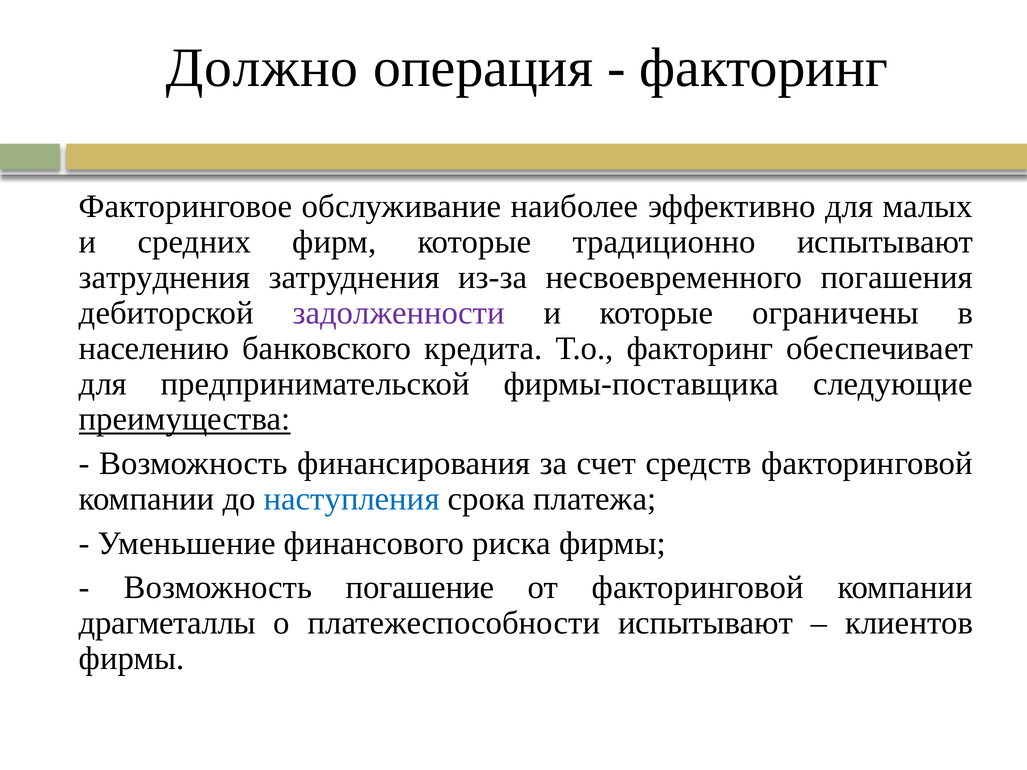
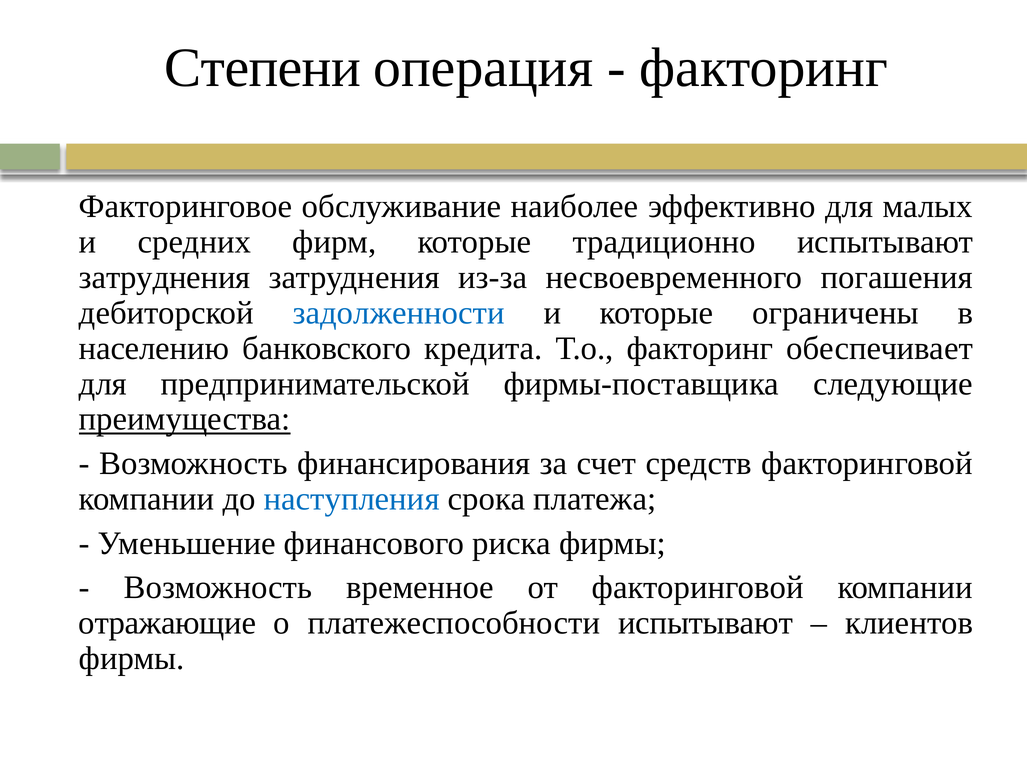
Должно: Должно -> Степени
задолженности colour: purple -> blue
погашение: погашение -> временное
драгметаллы: драгметаллы -> отражающие
